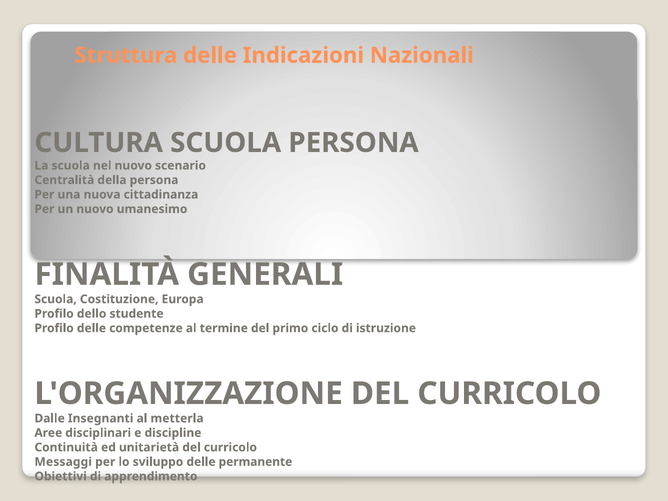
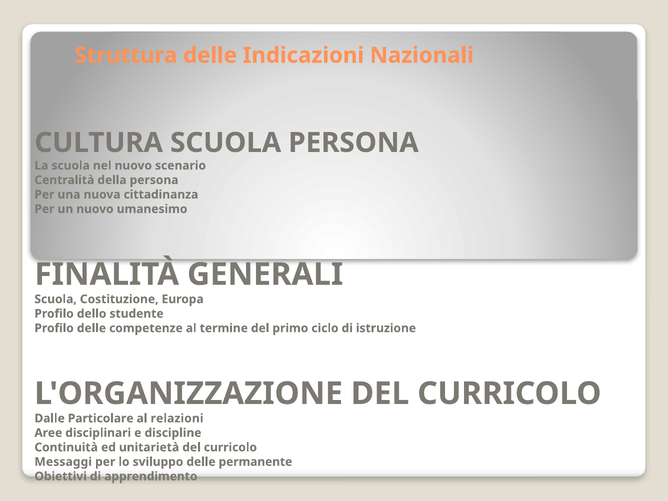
Insegnanti: Insegnanti -> Particolare
metterla: metterla -> relazioni
